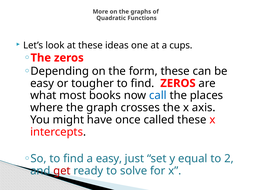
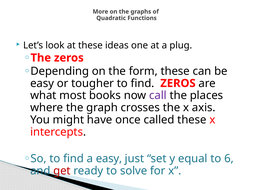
cups: cups -> plug
call colour: blue -> purple
2: 2 -> 6
